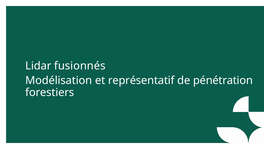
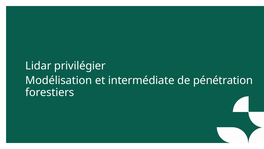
fusionnés: fusionnés -> privilégier
représentatif: représentatif -> intermédiate
